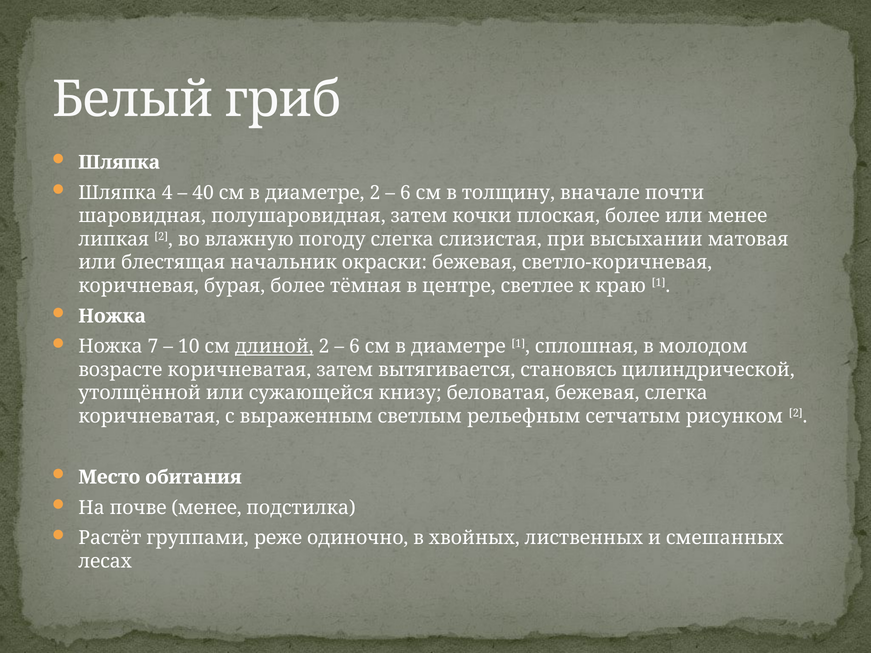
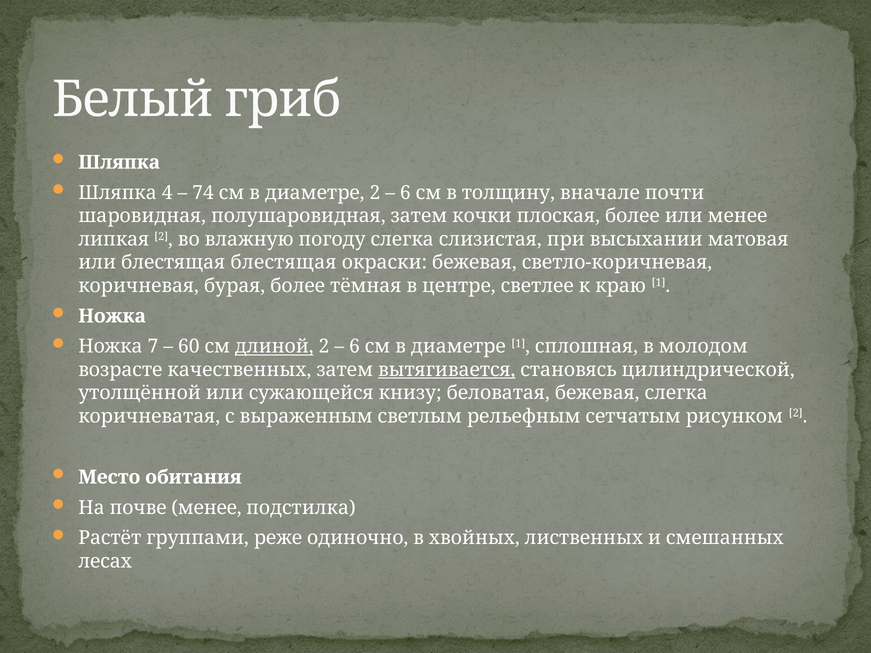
40: 40 -> 74
блестящая начальник: начальник -> блестящая
10: 10 -> 60
возрасте коричневатая: коричневатая -> качественных
вытягивается underline: none -> present
